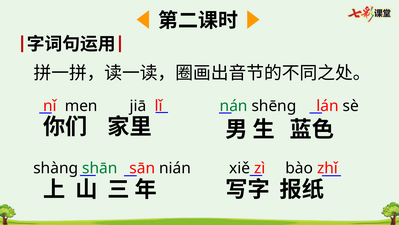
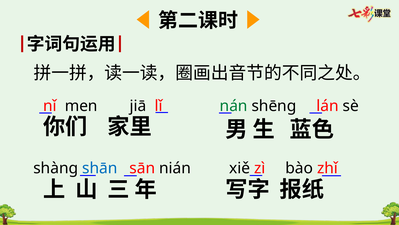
shān colour: green -> blue
